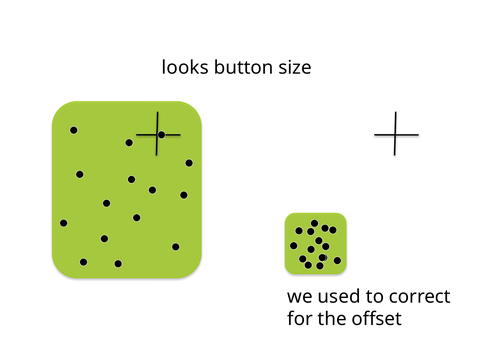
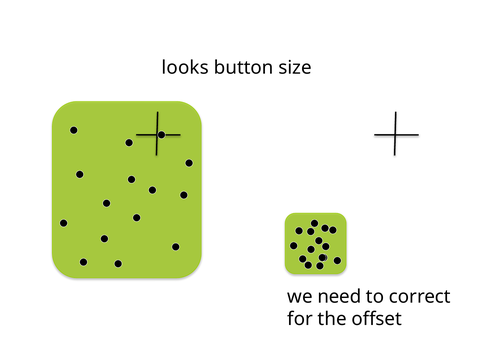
used: used -> need
